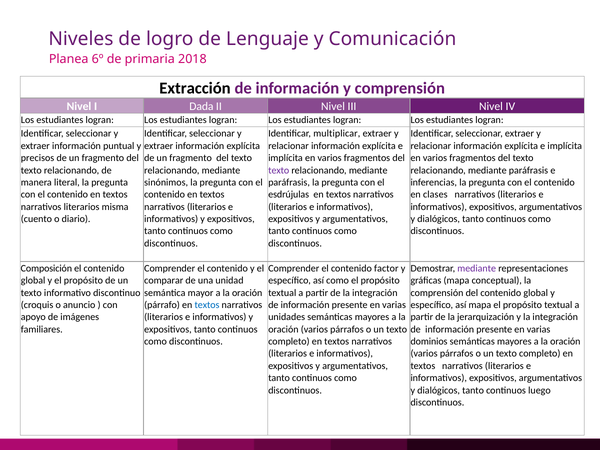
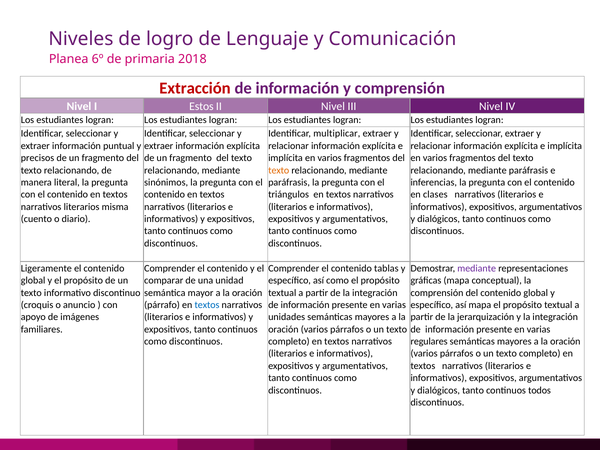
Extracción colour: black -> red
Dada: Dada -> Estos
texto at (279, 170) colour: purple -> orange
esdrújulas: esdrújulas -> triángulos
Composición: Composición -> Ligeramente
factor: factor -> tablas
dominios: dominios -> regulares
luego: luego -> todos
